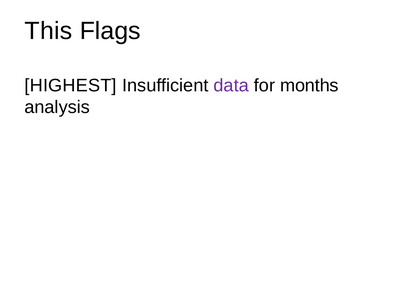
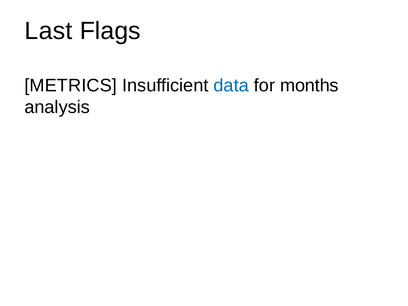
This: This -> Last
HIGHEST: HIGHEST -> METRICS
data colour: purple -> blue
